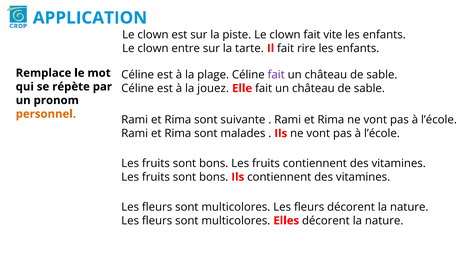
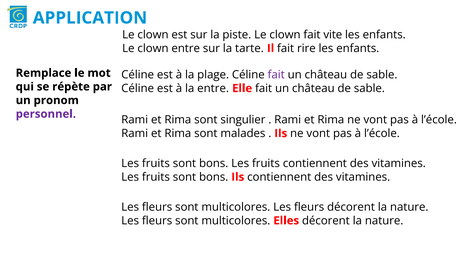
la jouez: jouez -> entre
personnel colour: orange -> purple
suivante: suivante -> singulier
